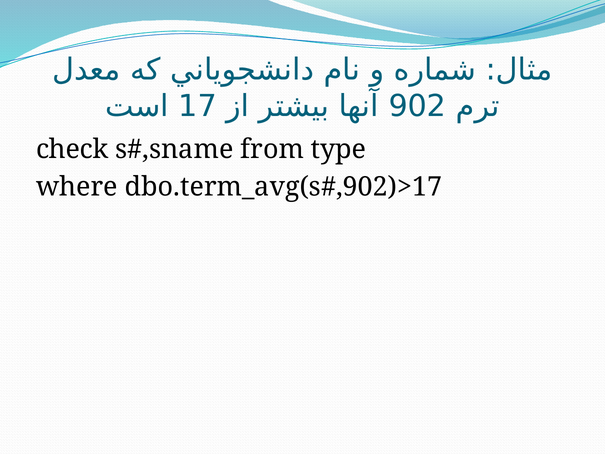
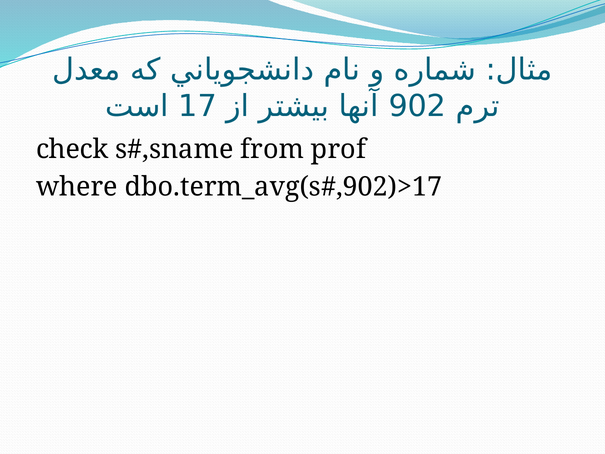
type: type -> prof
